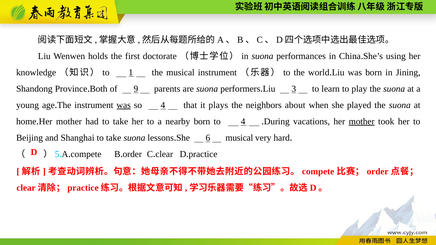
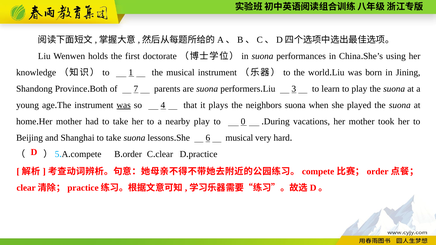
9: 9 -> 7
neighbors about: about -> suona
nearby born: born -> play
to 4: 4 -> 0
mother at (362, 122) underline: present -> none
